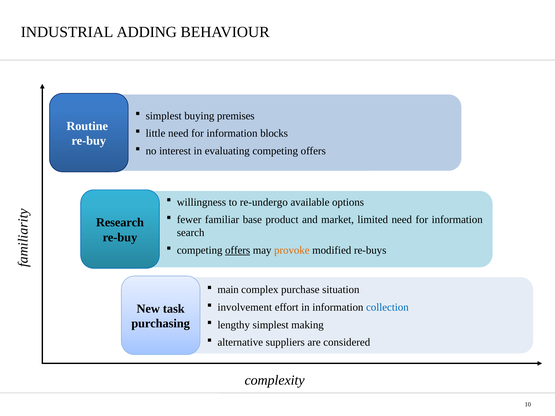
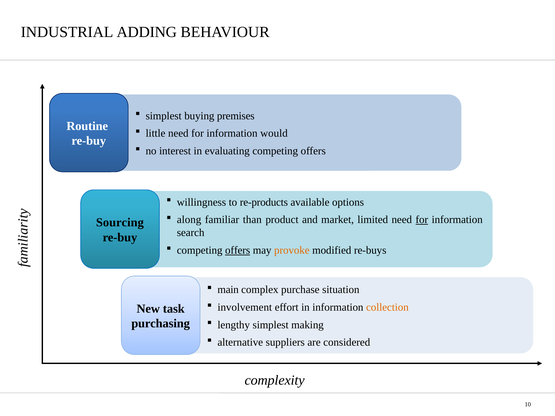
blocks: blocks -> would
re-undergo: re-undergo -> re-products
fewer: fewer -> along
base: base -> than
for at (422, 220) underline: none -> present
Research: Research -> Sourcing
collection colour: blue -> orange
